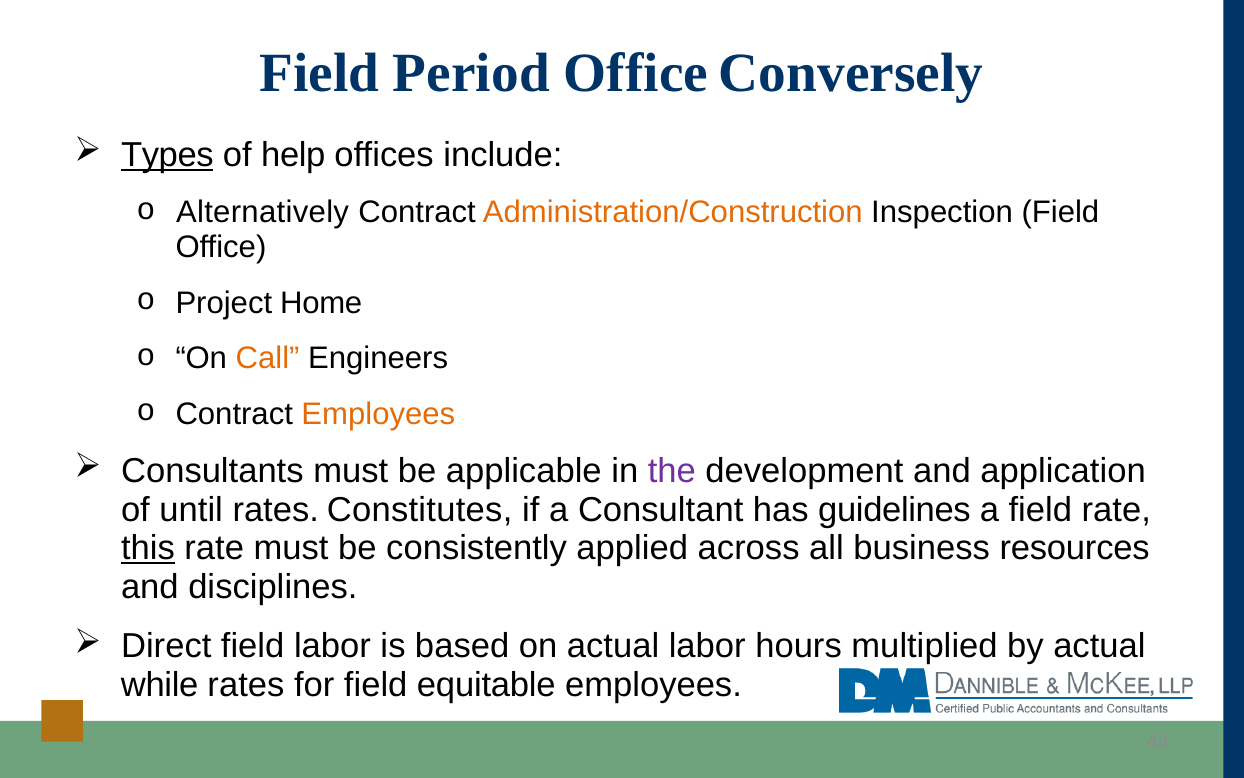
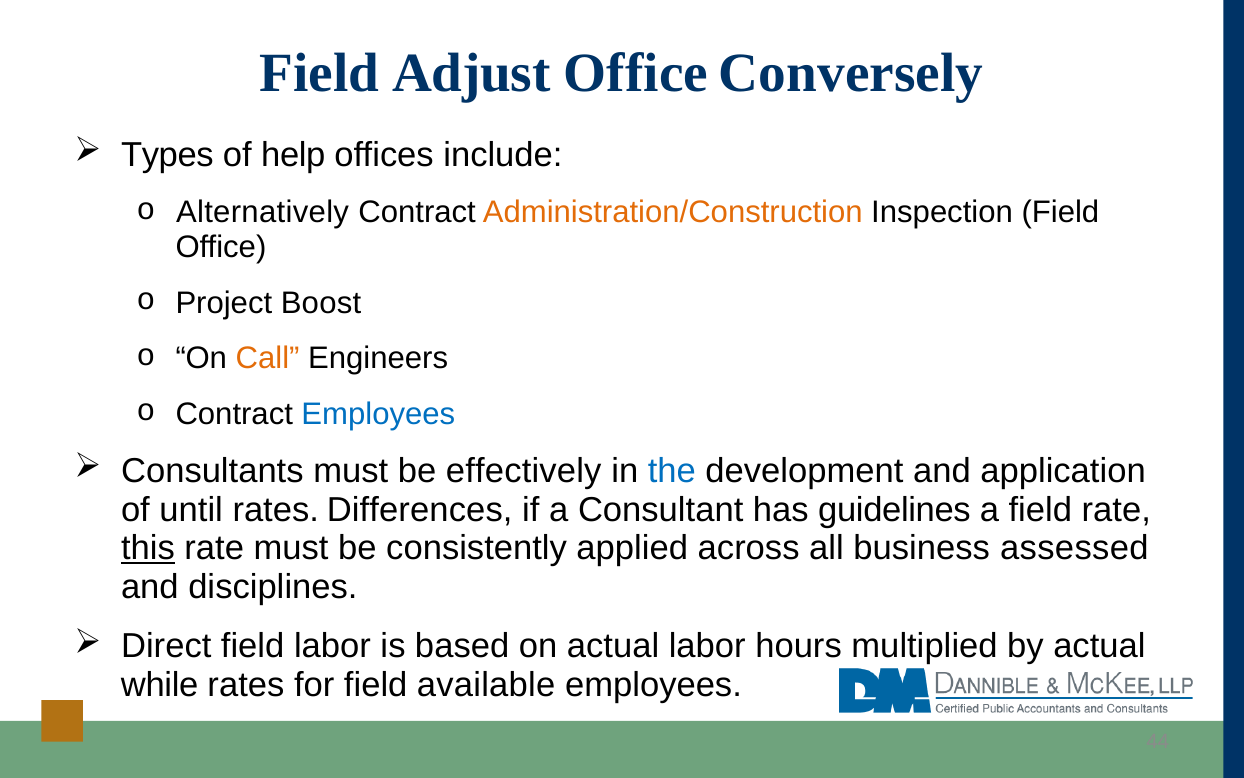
Period: Period -> Adjust
Types underline: present -> none
Home: Home -> Boost
Employees at (378, 414) colour: orange -> blue
applicable: applicable -> effectively
the colour: purple -> blue
Constitutes: Constitutes -> Differences
resources: resources -> assessed
equitable: equitable -> available
